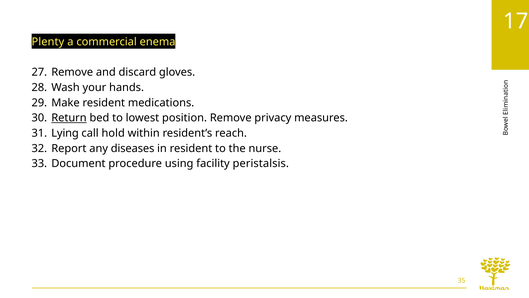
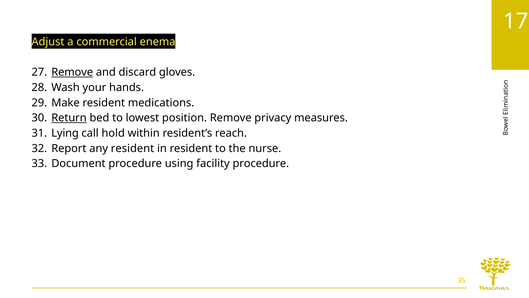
Plenty: Plenty -> Adjust
Remove at (72, 72) underline: none -> present
any diseases: diseases -> resident
facility peristalsis: peristalsis -> procedure
